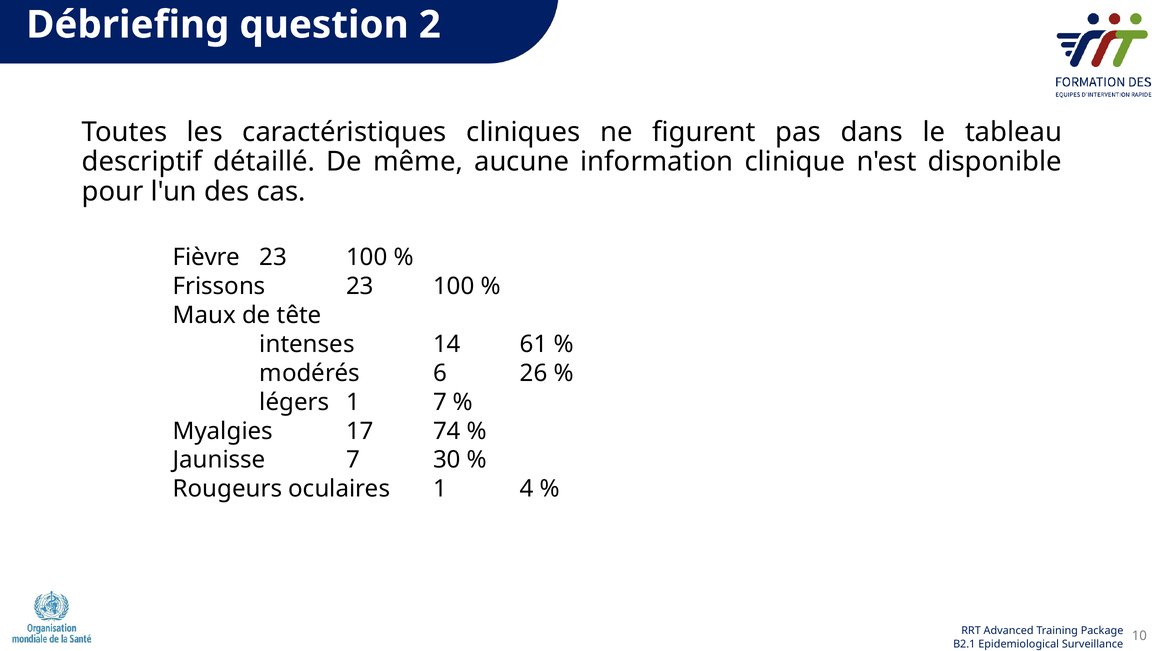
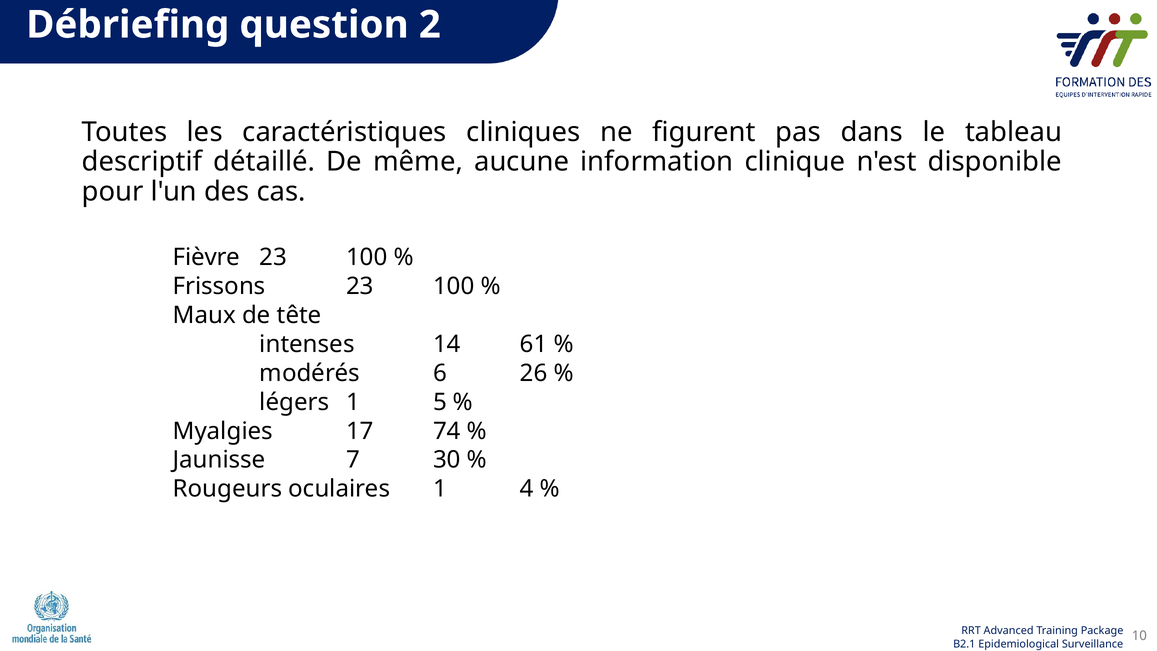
1 7: 7 -> 5
